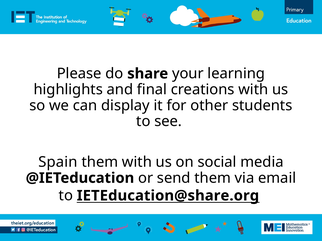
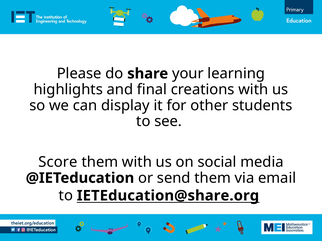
Spain: Spain -> Score
